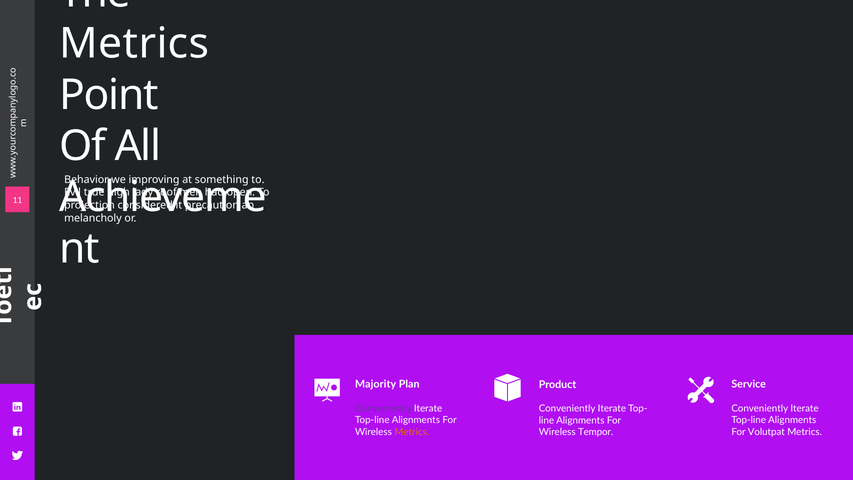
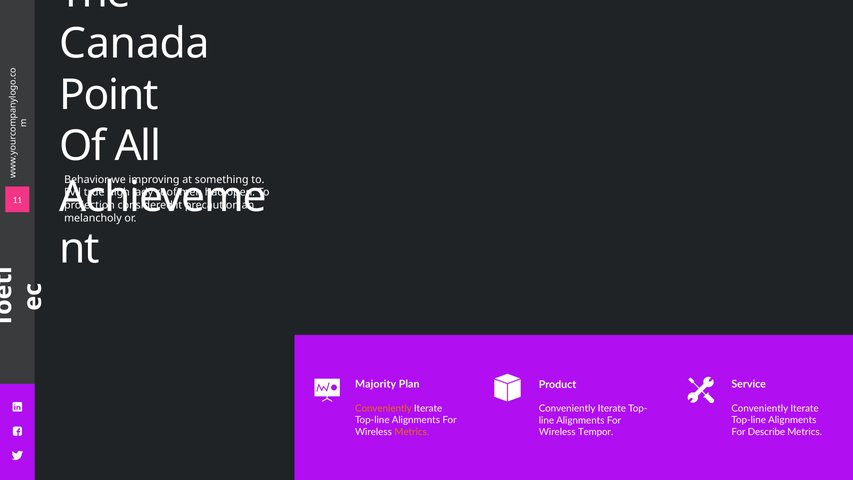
Metrics at (134, 44): Metrics -> Canada
Conveniently at (383, 408) colour: purple -> orange
Volutpat: Volutpat -> Describe
